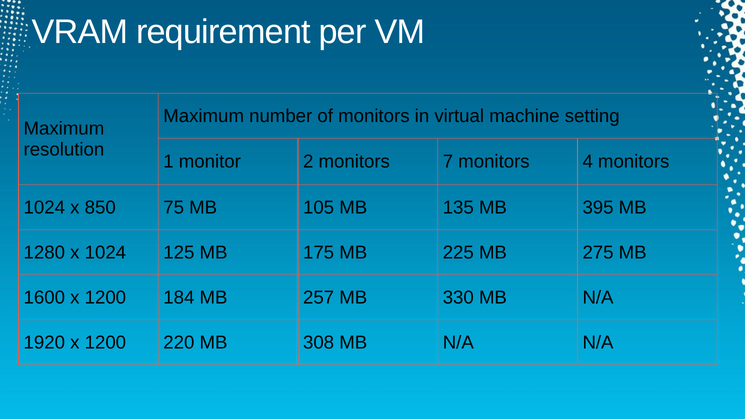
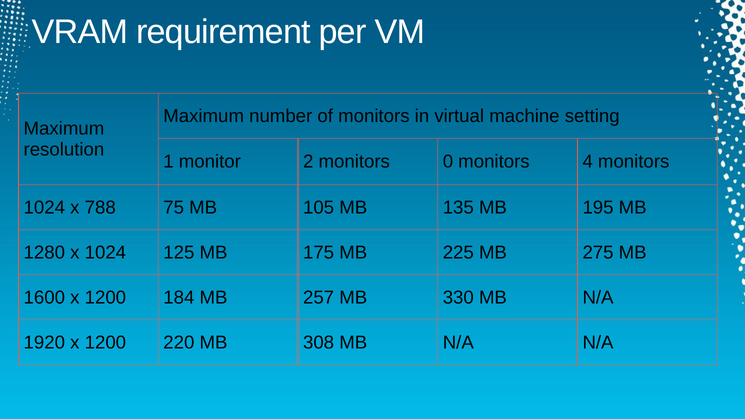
7: 7 -> 0
850: 850 -> 788
395: 395 -> 195
